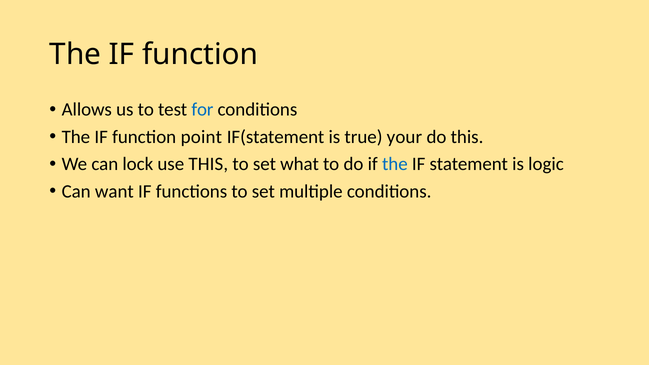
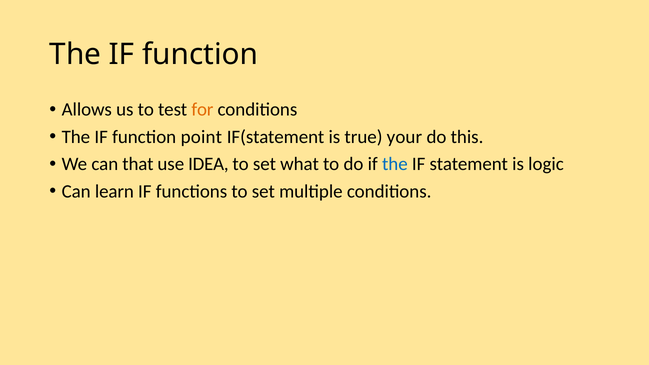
for colour: blue -> orange
lock: lock -> that
use THIS: THIS -> IDEA
want: want -> learn
